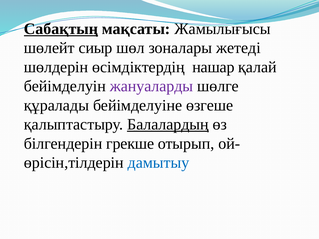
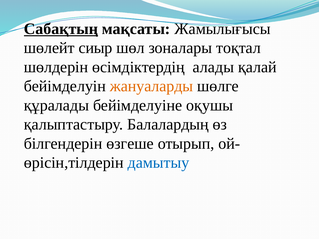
жетеді: жетеді -> тоқтал
нашар: нашар -> алады
жануаларды colour: purple -> orange
өзгеше: өзгеше -> оқушы
Балалардың underline: present -> none
грекше: грекше -> өзгеше
